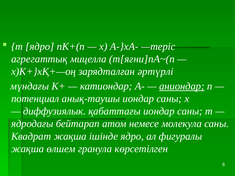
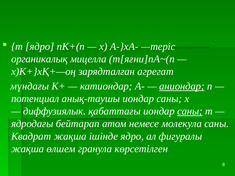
агрегаттық: агрегаттық -> органикалық
әртүрлі: әртүрлі -> агрегат
саны at (190, 111) underline: none -> present
